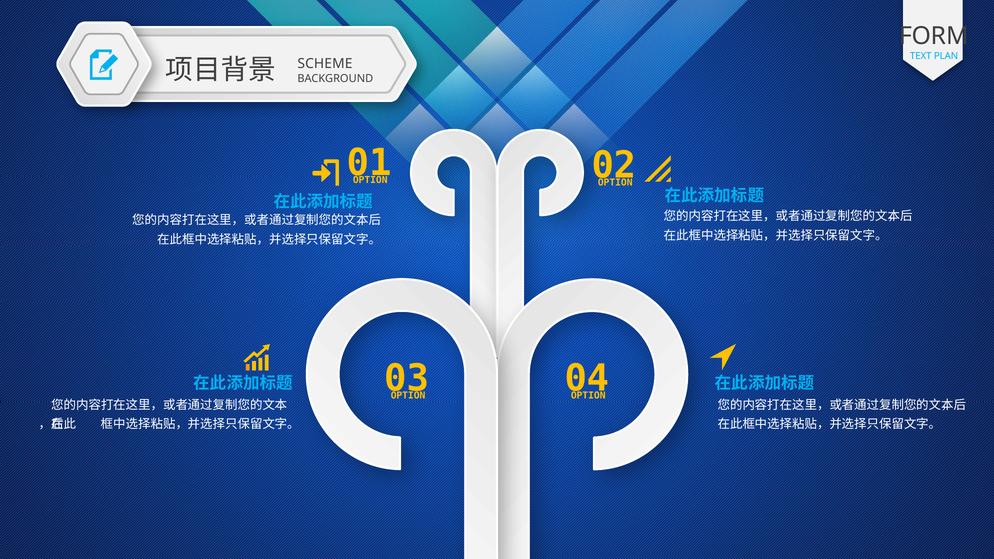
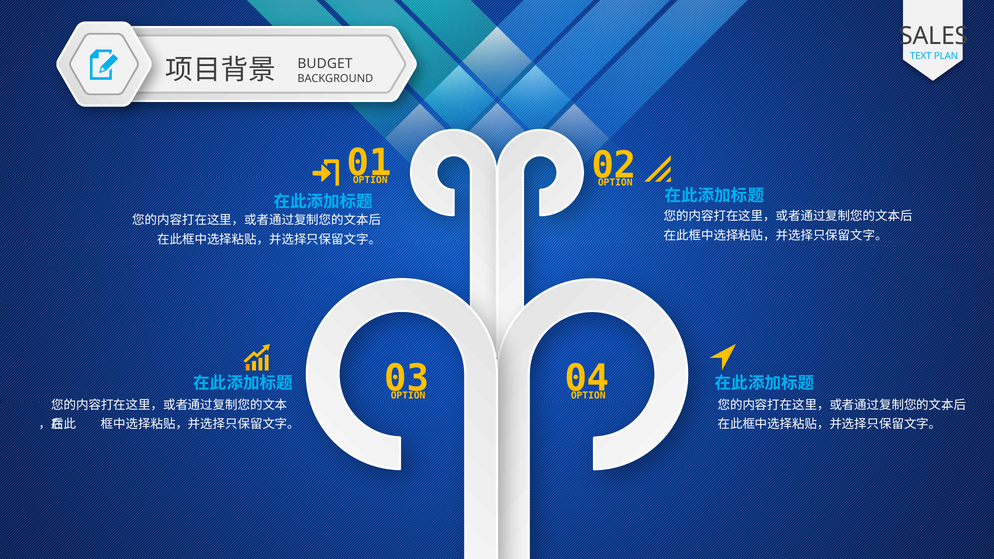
FORM: FORM -> SALES
SCHEME: SCHEME -> BUDGET
